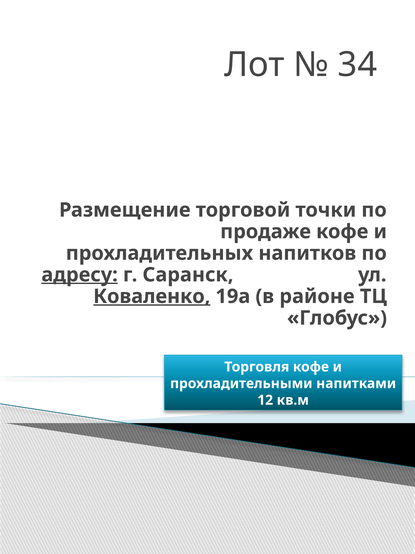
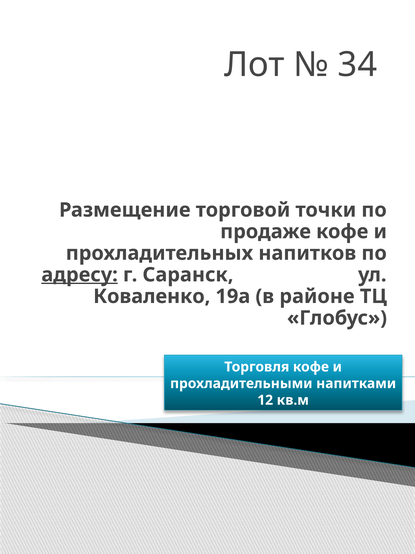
Коваленко underline: present -> none
